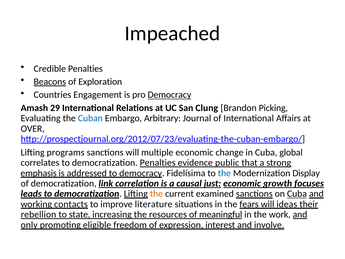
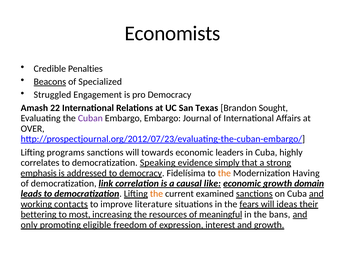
Impeached: Impeached -> Economists
Exploration: Exploration -> Specialized
Countries: Countries -> Struggled
Democracy at (169, 95) underline: present -> none
29: 29 -> 22
Clung: Clung -> Texas
Picking: Picking -> Sought
Cuban colour: blue -> purple
Embargo Arbitrary: Arbitrary -> Embargo
multiple: multiple -> towards
change: change -> leaders
global: global -> highly
democratization Penalties: Penalties -> Speaking
public: public -> simply
the at (224, 173) colour: blue -> orange
Display: Display -> Having
just: just -> like
focuses: focuses -> domain
Cuba at (297, 194) underline: present -> none
rebellion: rebellion -> bettering
state: state -> most
work: work -> bans
and involve: involve -> growth
